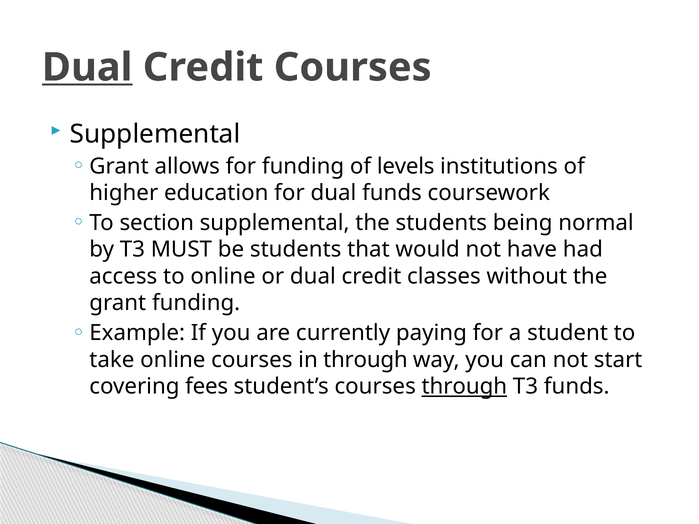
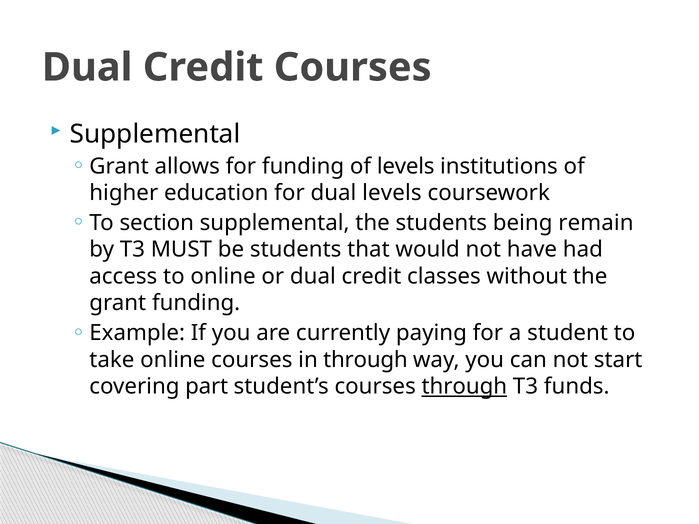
Dual at (87, 67) underline: present -> none
dual funds: funds -> levels
normal: normal -> remain
fees: fees -> part
